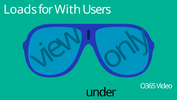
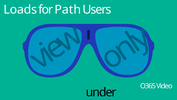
With: With -> Path
